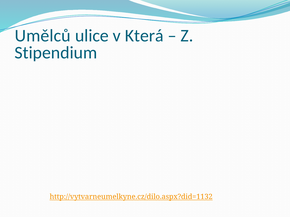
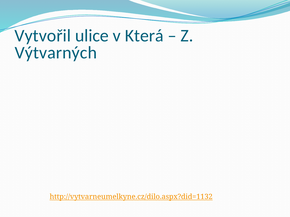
Umělců: Umělců -> Vytvořil
Stipendium: Stipendium -> Výtvarných
